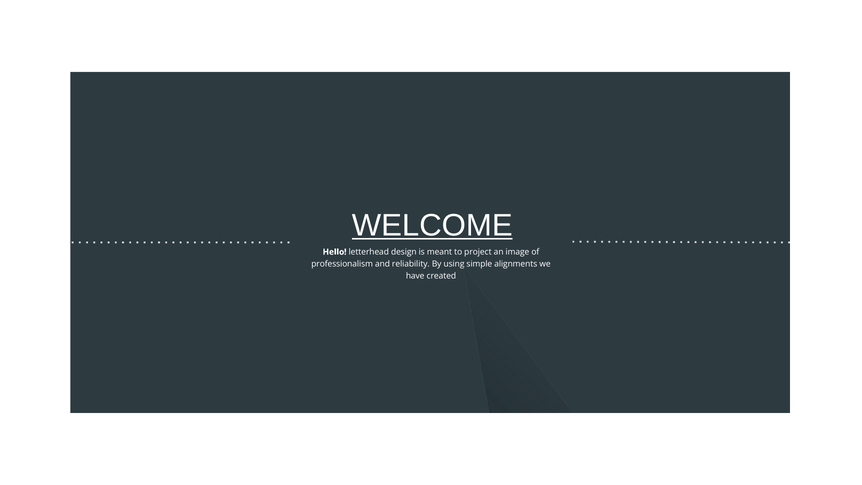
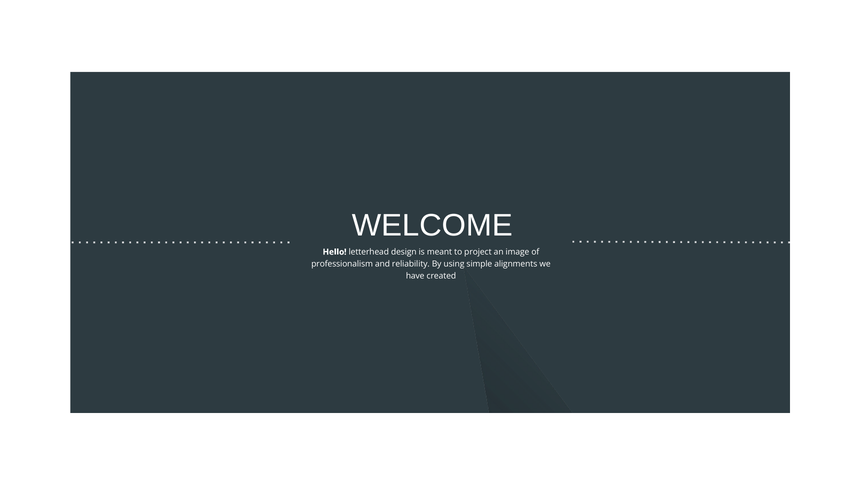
WELCOME underline: present -> none
